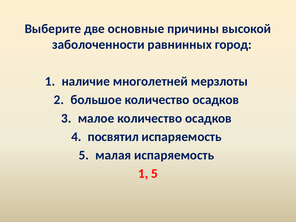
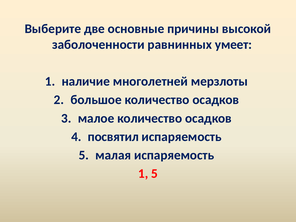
город: город -> умеет
